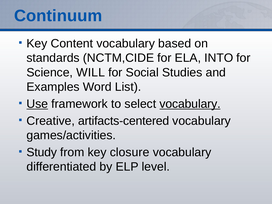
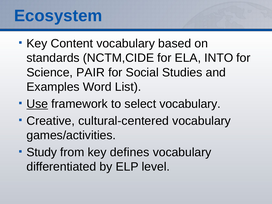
Continuum: Continuum -> Ecosystem
WILL: WILL -> PAIR
vocabulary at (190, 104) underline: present -> none
artifacts-centered: artifacts-centered -> cultural-centered
closure: closure -> defines
